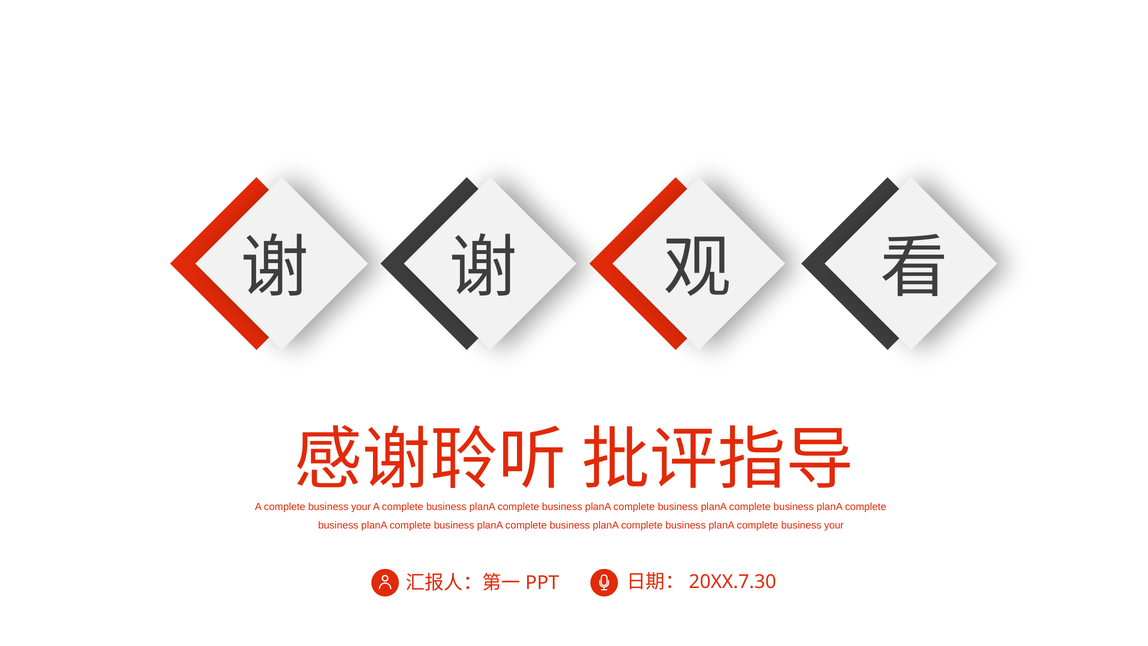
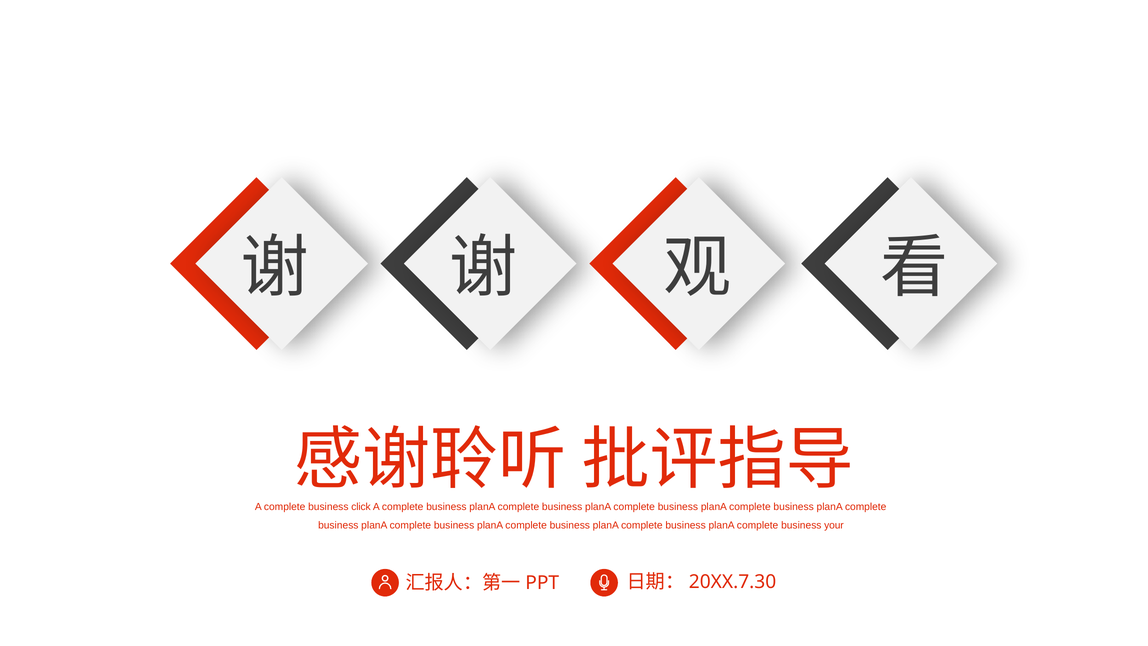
A complete business your: your -> click
